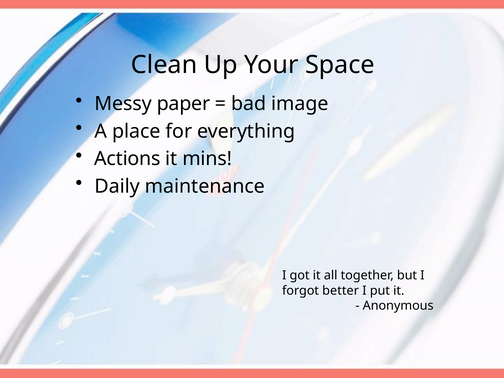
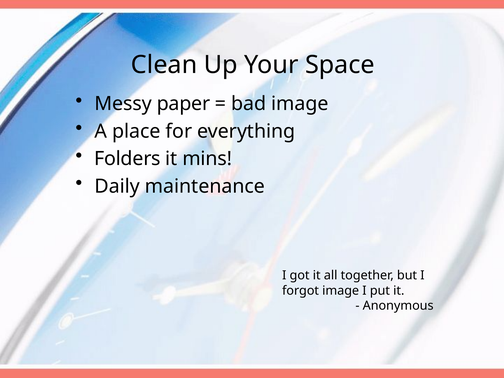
Actions: Actions -> Folders
forgot better: better -> image
